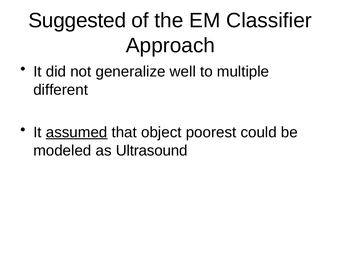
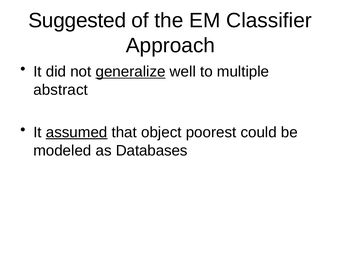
generalize underline: none -> present
different: different -> abstract
Ultrasound: Ultrasound -> Databases
